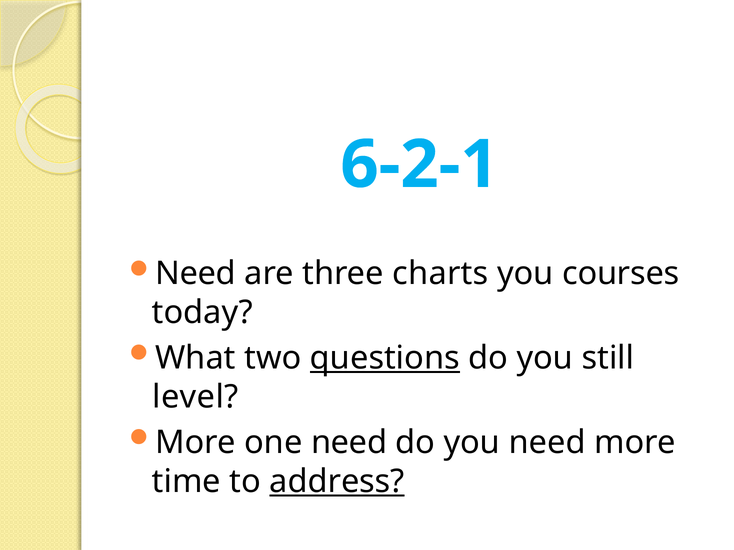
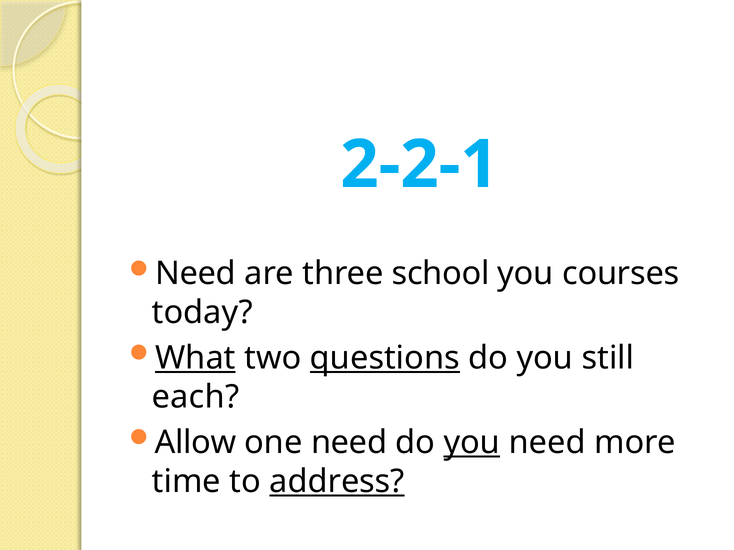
6-2-1: 6-2-1 -> 2-2-1
charts: charts -> school
What underline: none -> present
level: level -> each
More at (196, 443): More -> Allow
you at (472, 443) underline: none -> present
